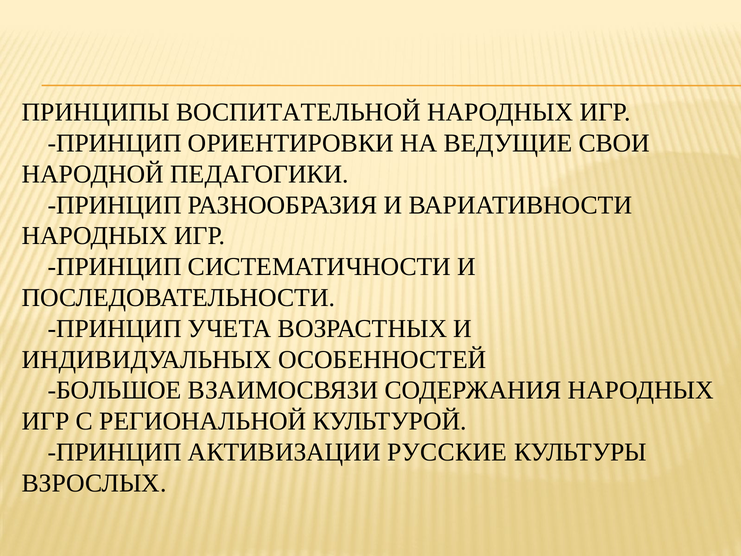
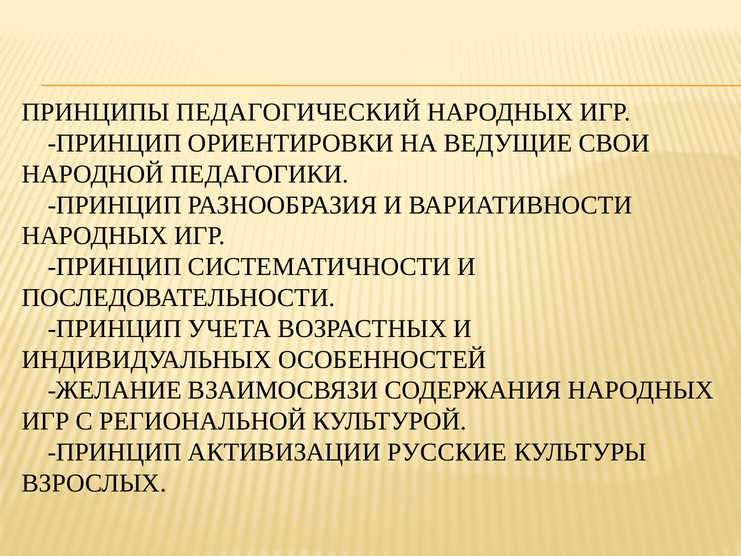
ВОСПИТАТЕЛЬНОЙ: ВОСПИТАТЕЛЬНОЙ -> ПЕДАГОГИЧЕСКИЙ
БОЛЬШОЕ: БОЛЬШОЕ -> ЖЕЛАНИЕ
